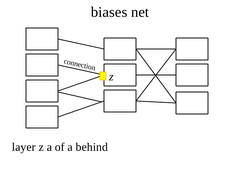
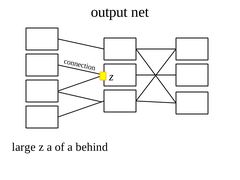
biases: biases -> output
layer: layer -> large
